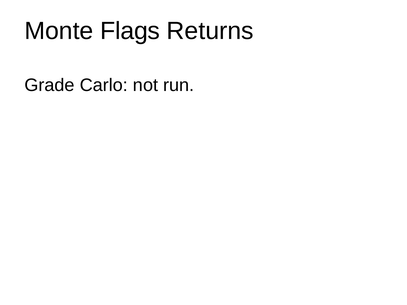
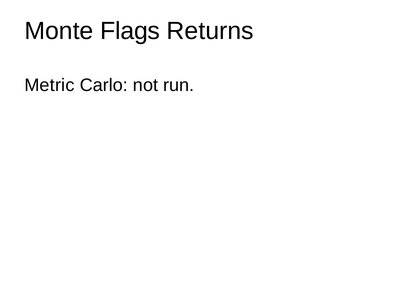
Grade: Grade -> Metric
